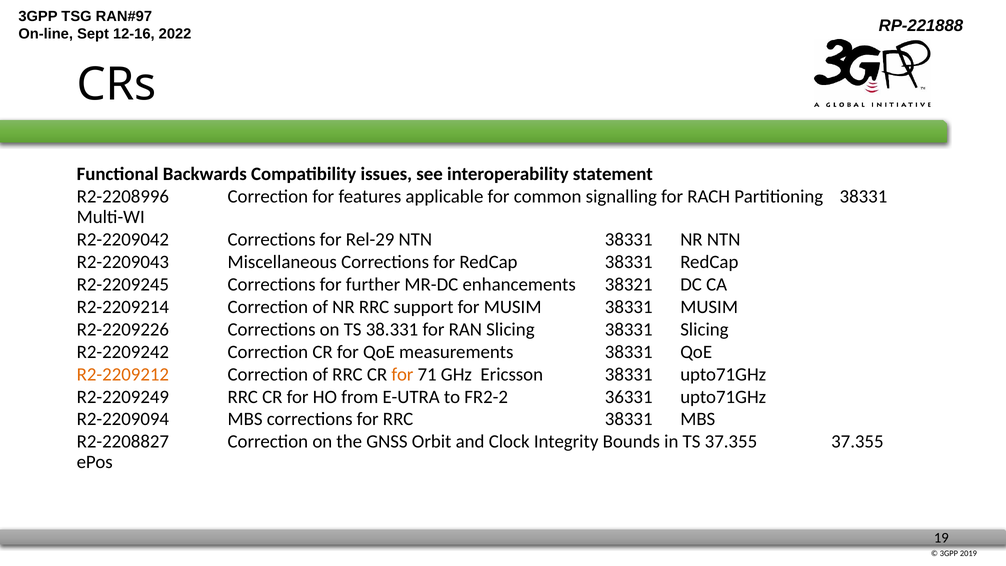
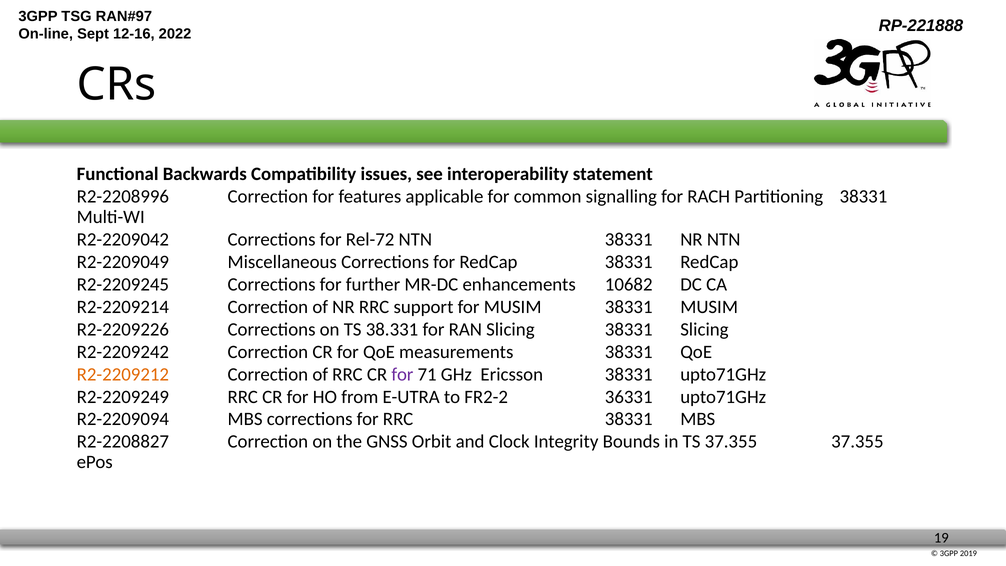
Rel-29: Rel-29 -> Rel-72
R2-2209043: R2-2209043 -> R2-2209049
38321: 38321 -> 10682
for at (402, 374) colour: orange -> purple
